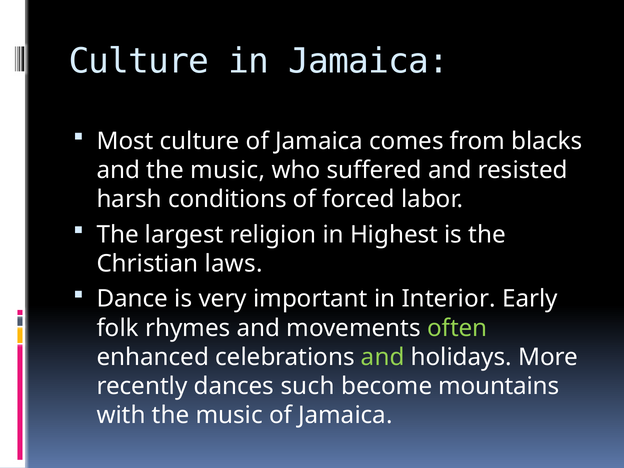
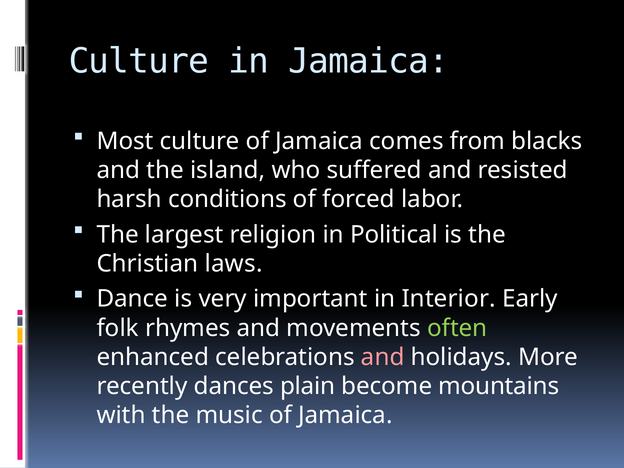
and the music: music -> island
Highest: Highest -> Political
and at (383, 357) colour: light green -> pink
such: such -> plain
